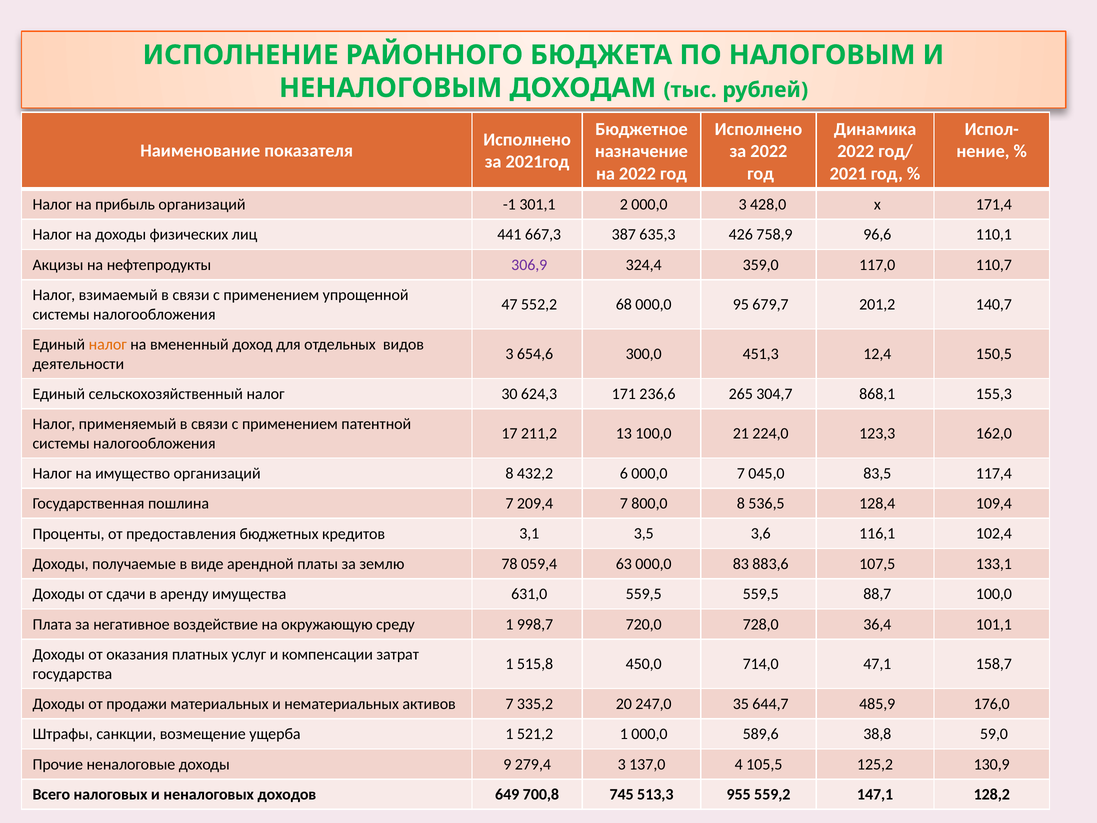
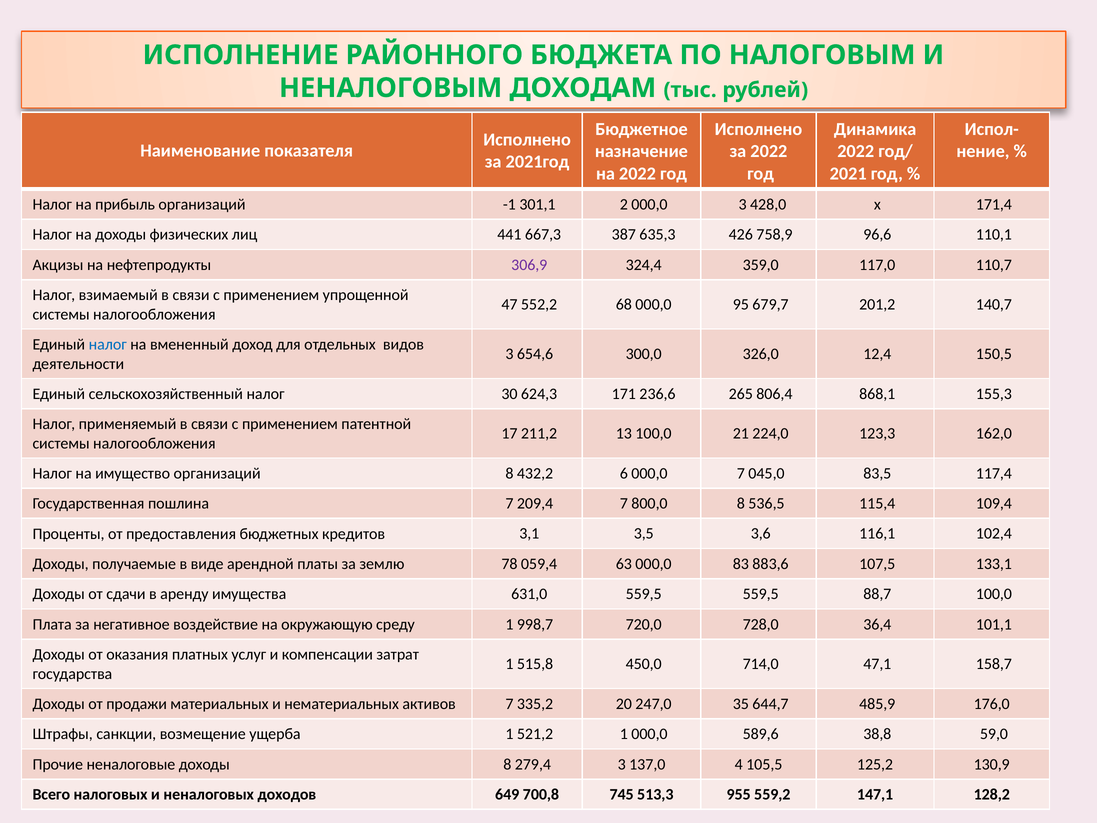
налог at (108, 344) colour: orange -> blue
451,3: 451,3 -> 326,0
304,7: 304,7 -> 806,4
128,4: 128,4 -> 115,4
доходы 9: 9 -> 8
